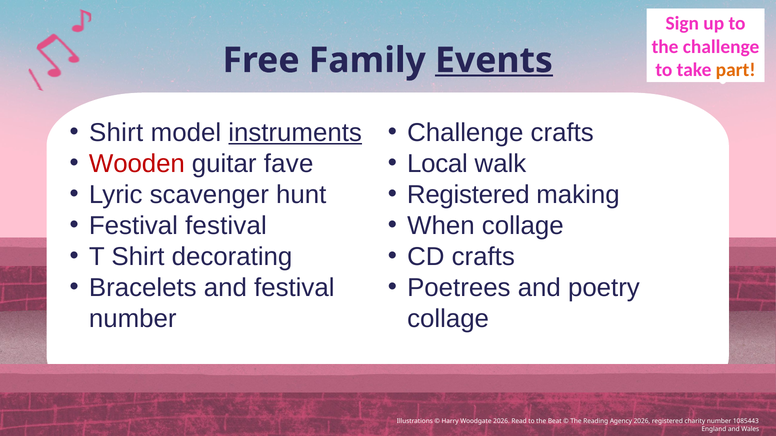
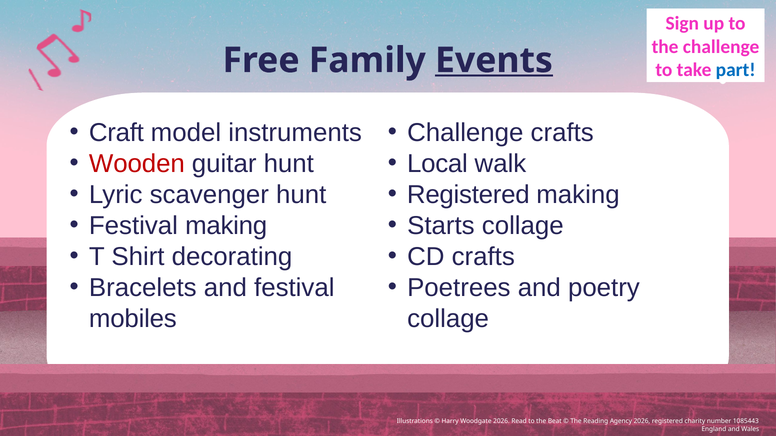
part colour: orange -> blue
Shirt at (116, 133): Shirt -> Craft
instruments underline: present -> none
guitar fave: fave -> hunt
Festival festival: festival -> making
When: When -> Starts
number at (133, 319): number -> mobiles
